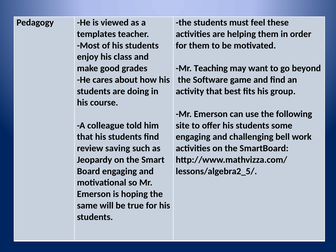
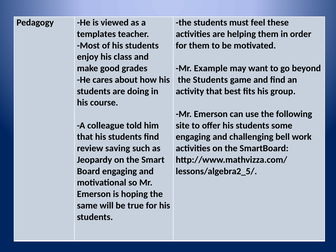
Teaching: Teaching -> Example
Software at (210, 80): Software -> Students
